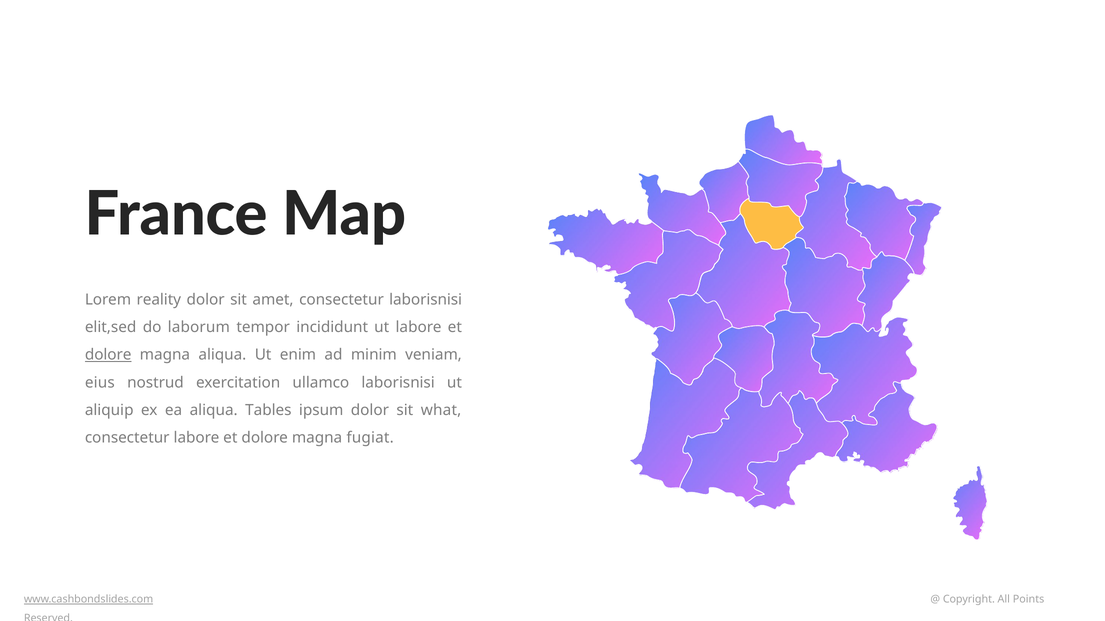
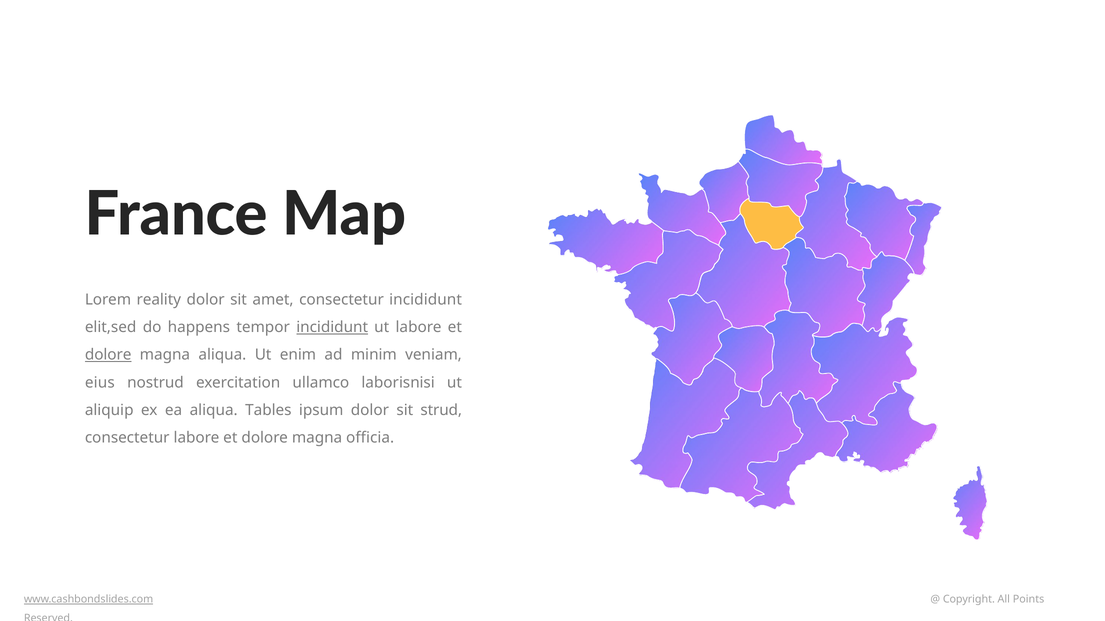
consectetur laborisnisi: laborisnisi -> incididunt
laborum: laborum -> happens
incididunt at (332, 328) underline: none -> present
what: what -> strud
fugiat: fugiat -> officia
